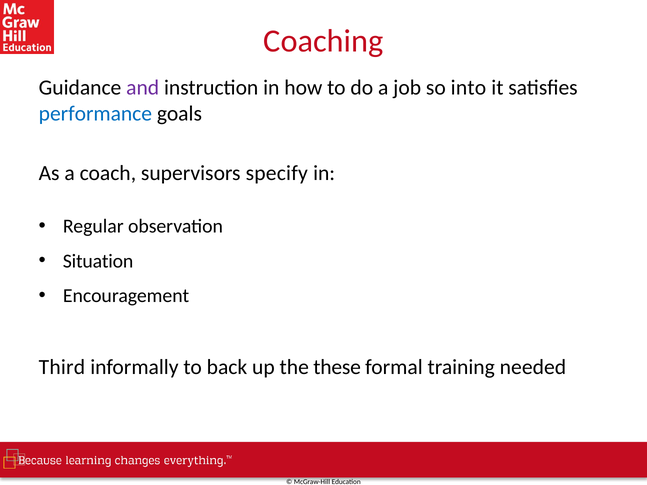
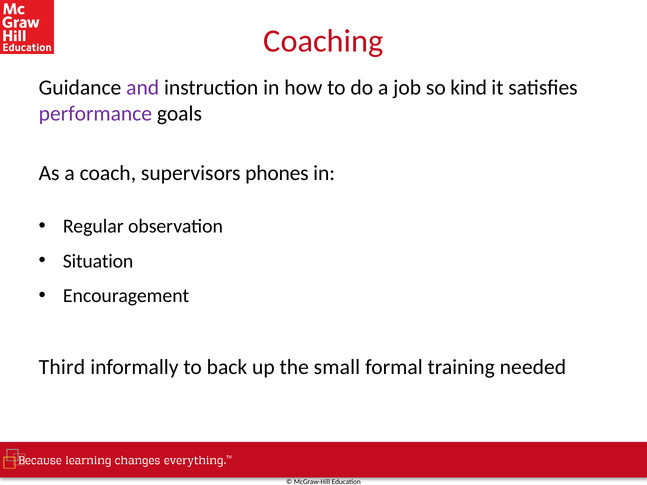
into: into -> kind
performance colour: blue -> purple
specify: specify -> phones
these: these -> small
